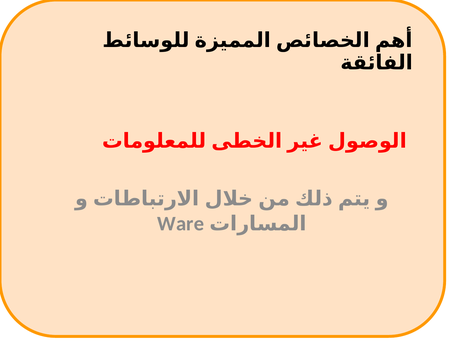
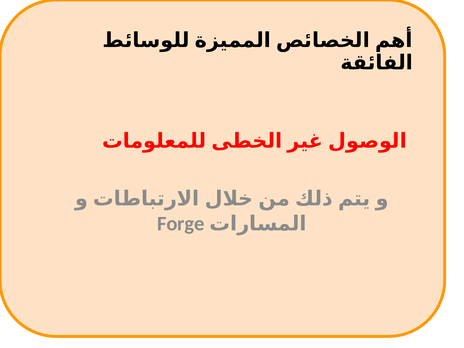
Ware: Ware -> Forge
